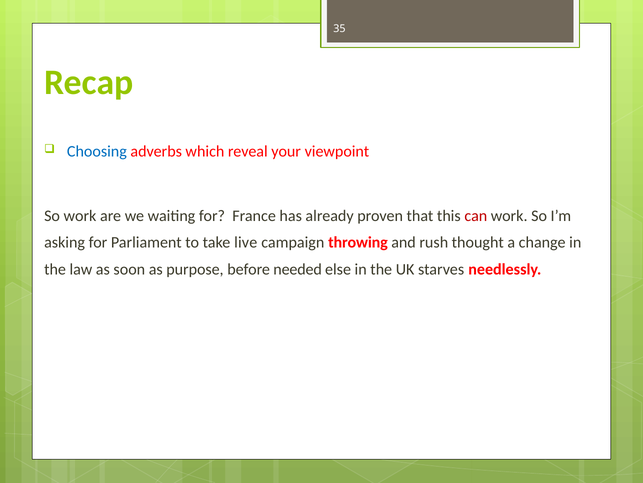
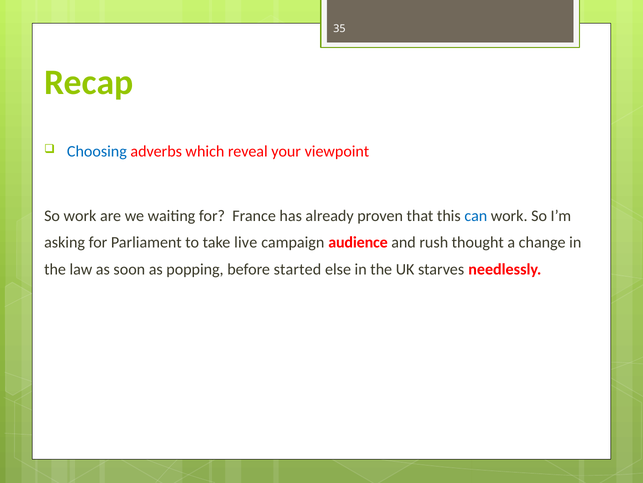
can colour: red -> blue
throwing: throwing -> audience
purpose: purpose -> popping
needed: needed -> started
